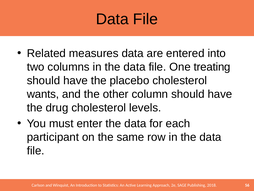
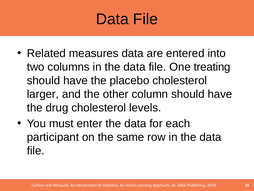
wants: wants -> larger
